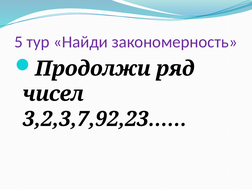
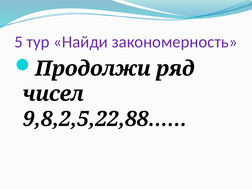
3,2,3,7,92,23……: 3,2,3,7,92,23…… -> 9,8,2,5,22,88……
